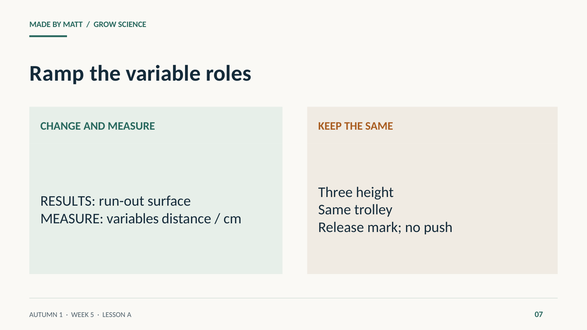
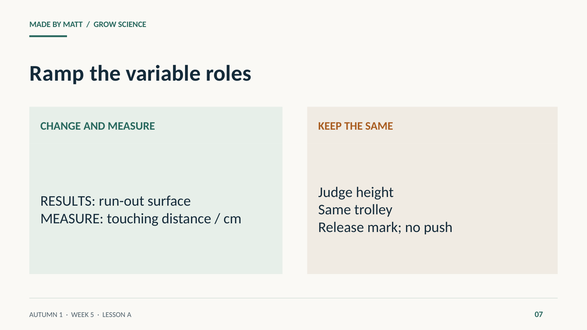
Three: Three -> Judge
variables: variables -> touching
